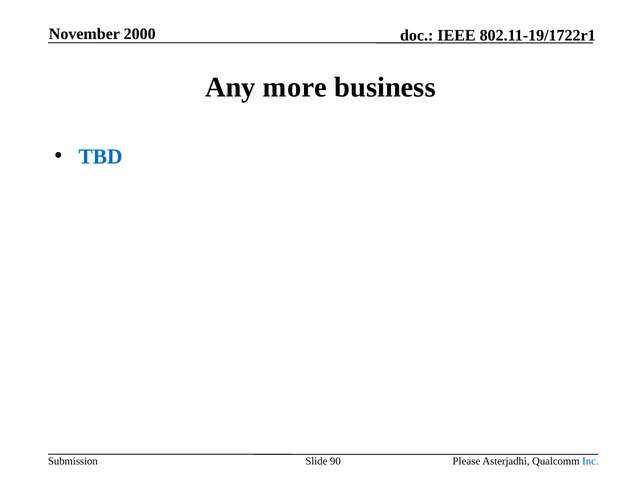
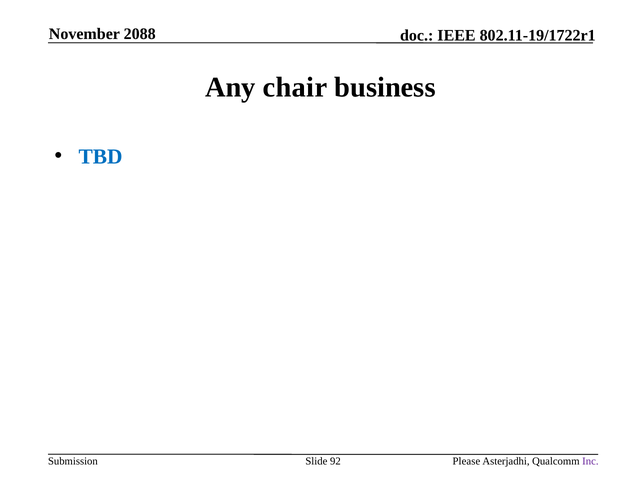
2000: 2000 -> 2088
more: more -> chair
90: 90 -> 92
Inc colour: blue -> purple
